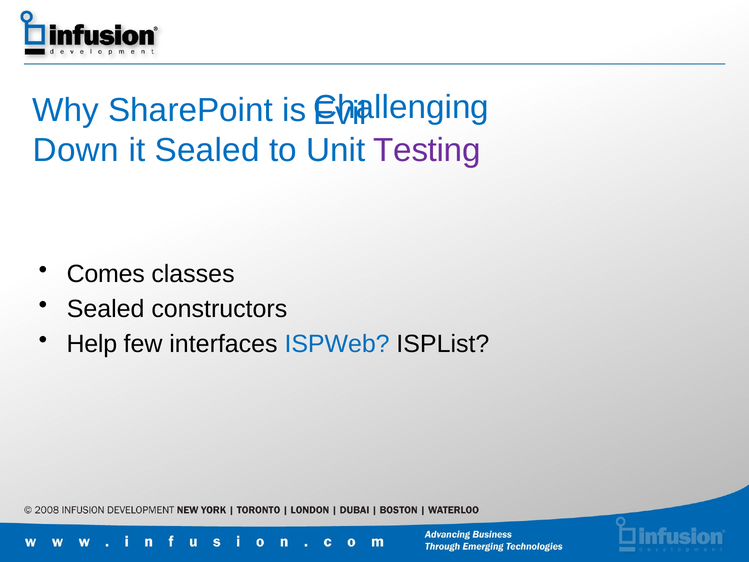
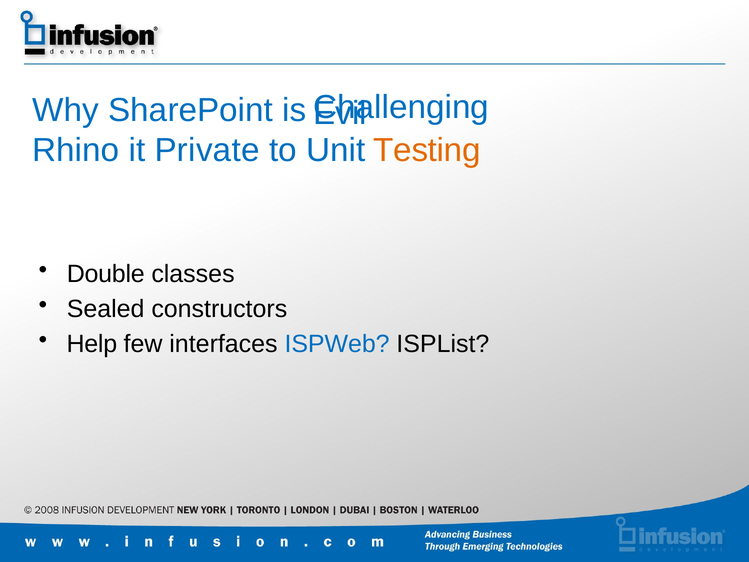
Down: Down -> Rhino
it Sealed: Sealed -> Private
Testing colour: purple -> orange
Comes: Comes -> Double
